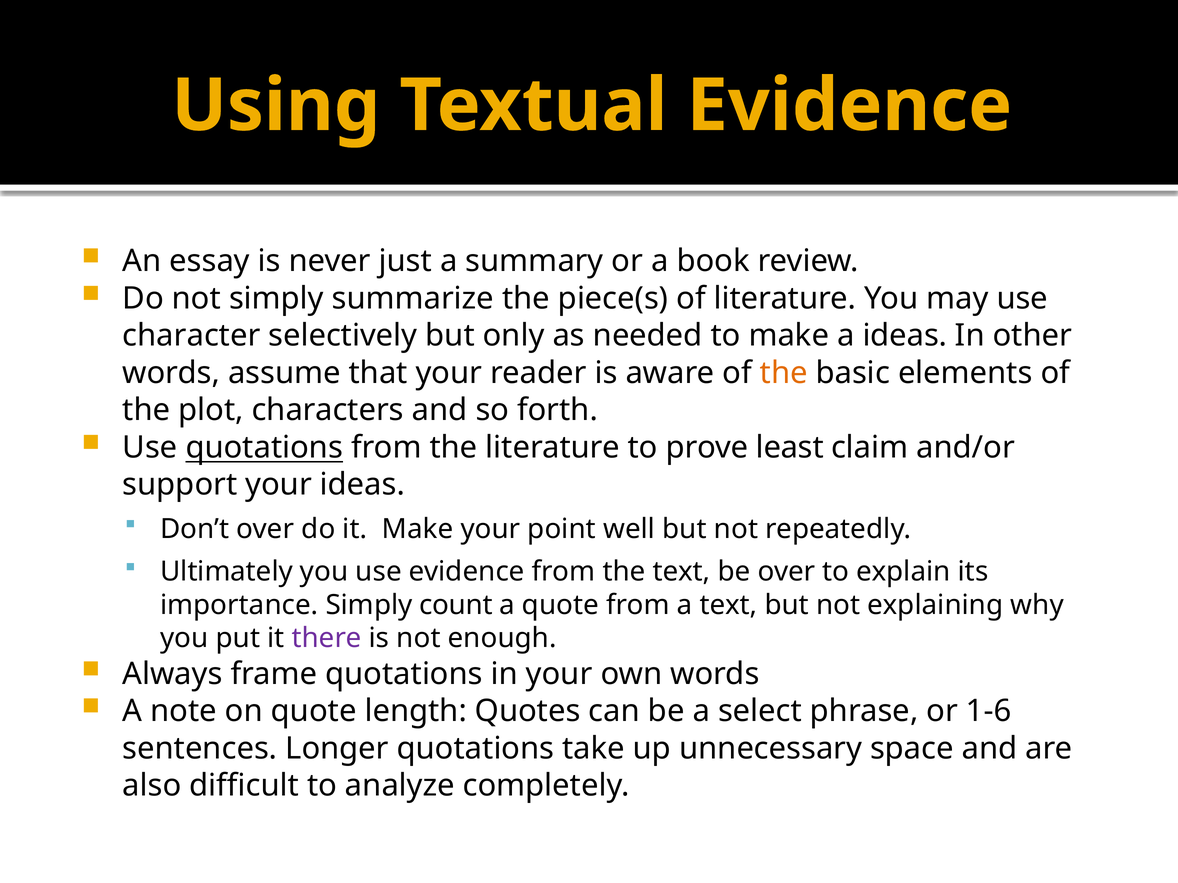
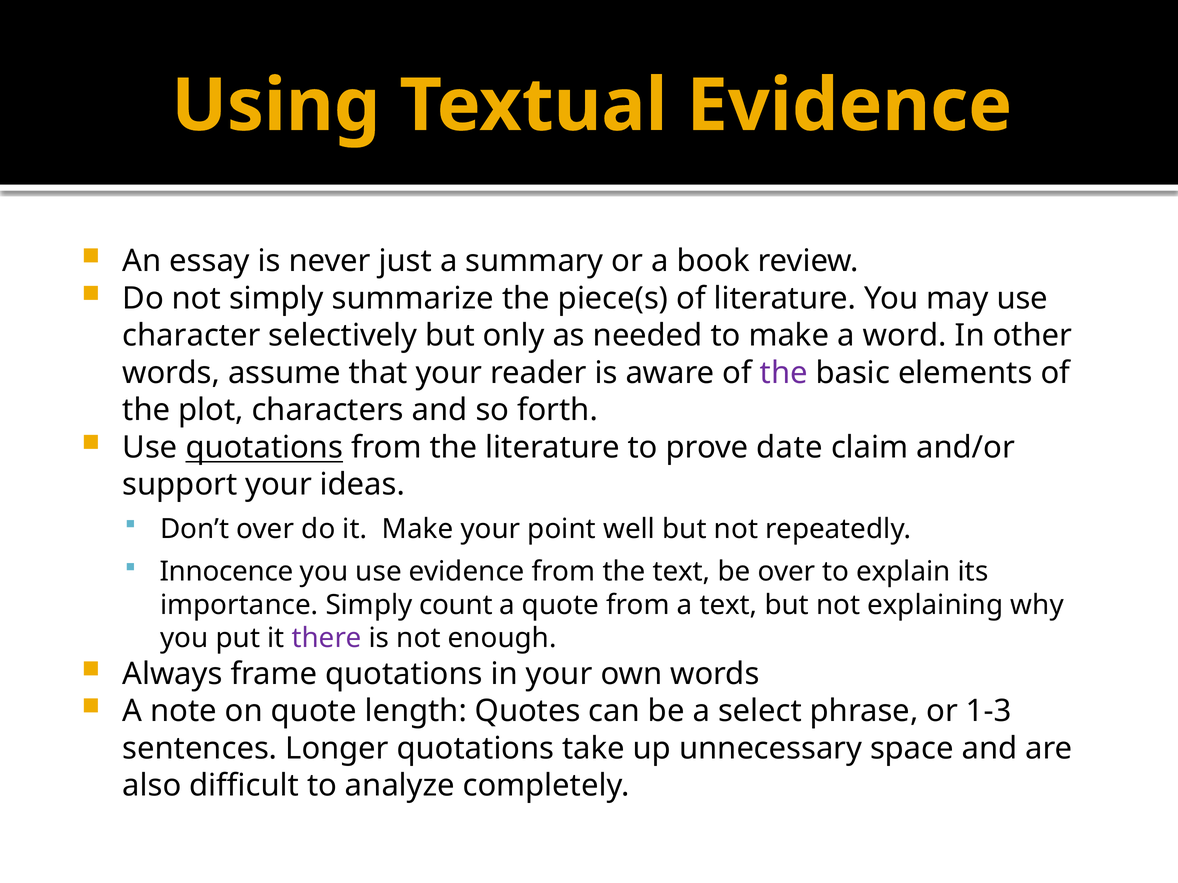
a ideas: ideas -> word
the at (784, 373) colour: orange -> purple
least: least -> date
Ultimately: Ultimately -> Innocence
1-6: 1-6 -> 1-3
